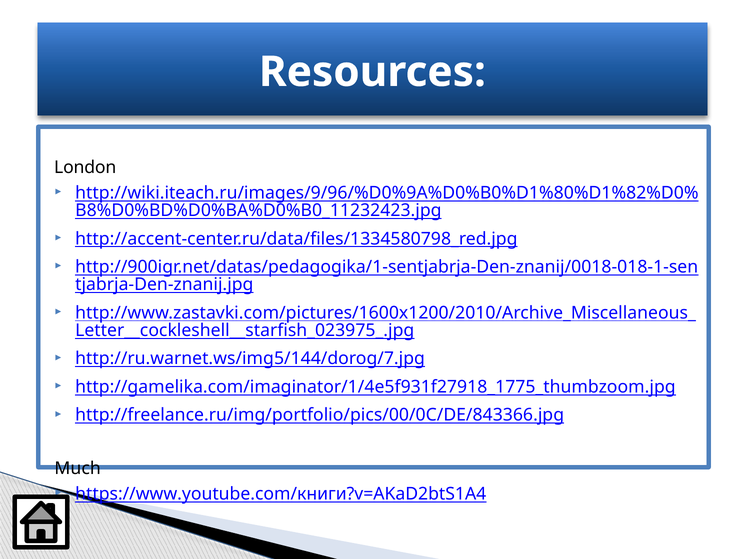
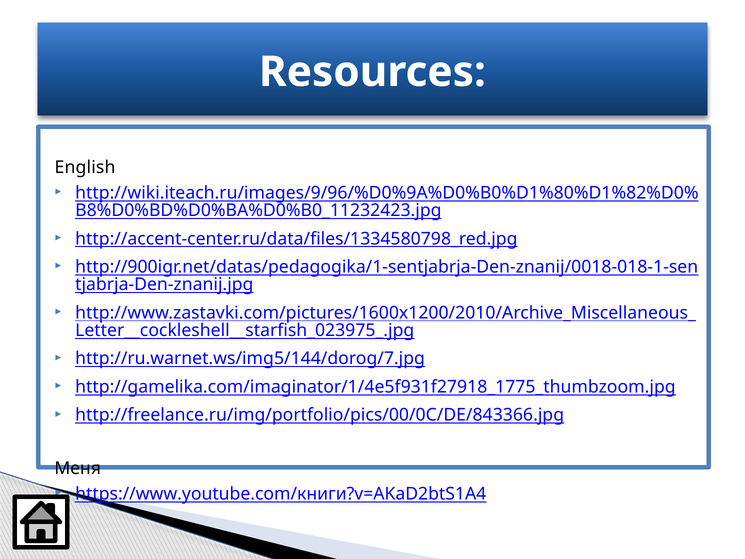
London: London -> English
Much: Much -> Меня
